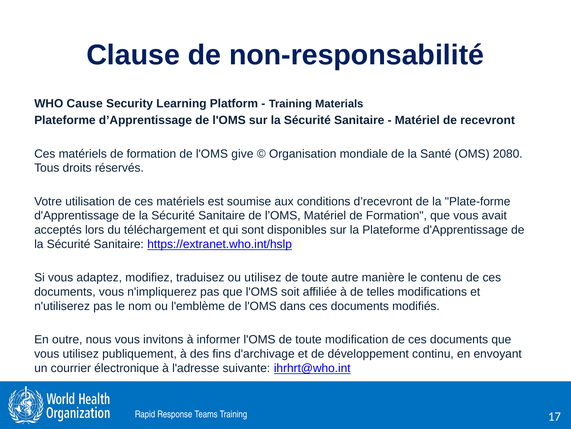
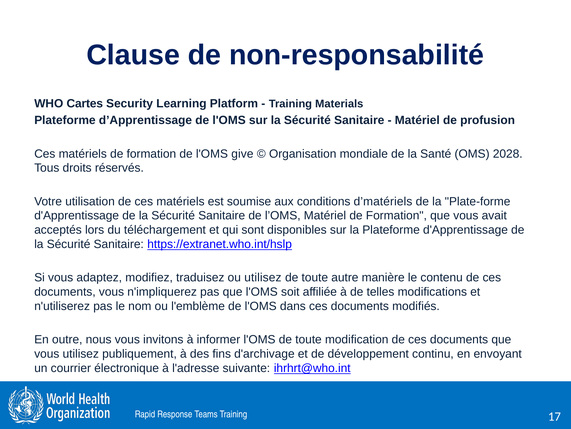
Cause: Cause -> Cartes
recevront: recevront -> profusion
2080: 2080 -> 2028
d’recevront: d’recevront -> d’matériels
